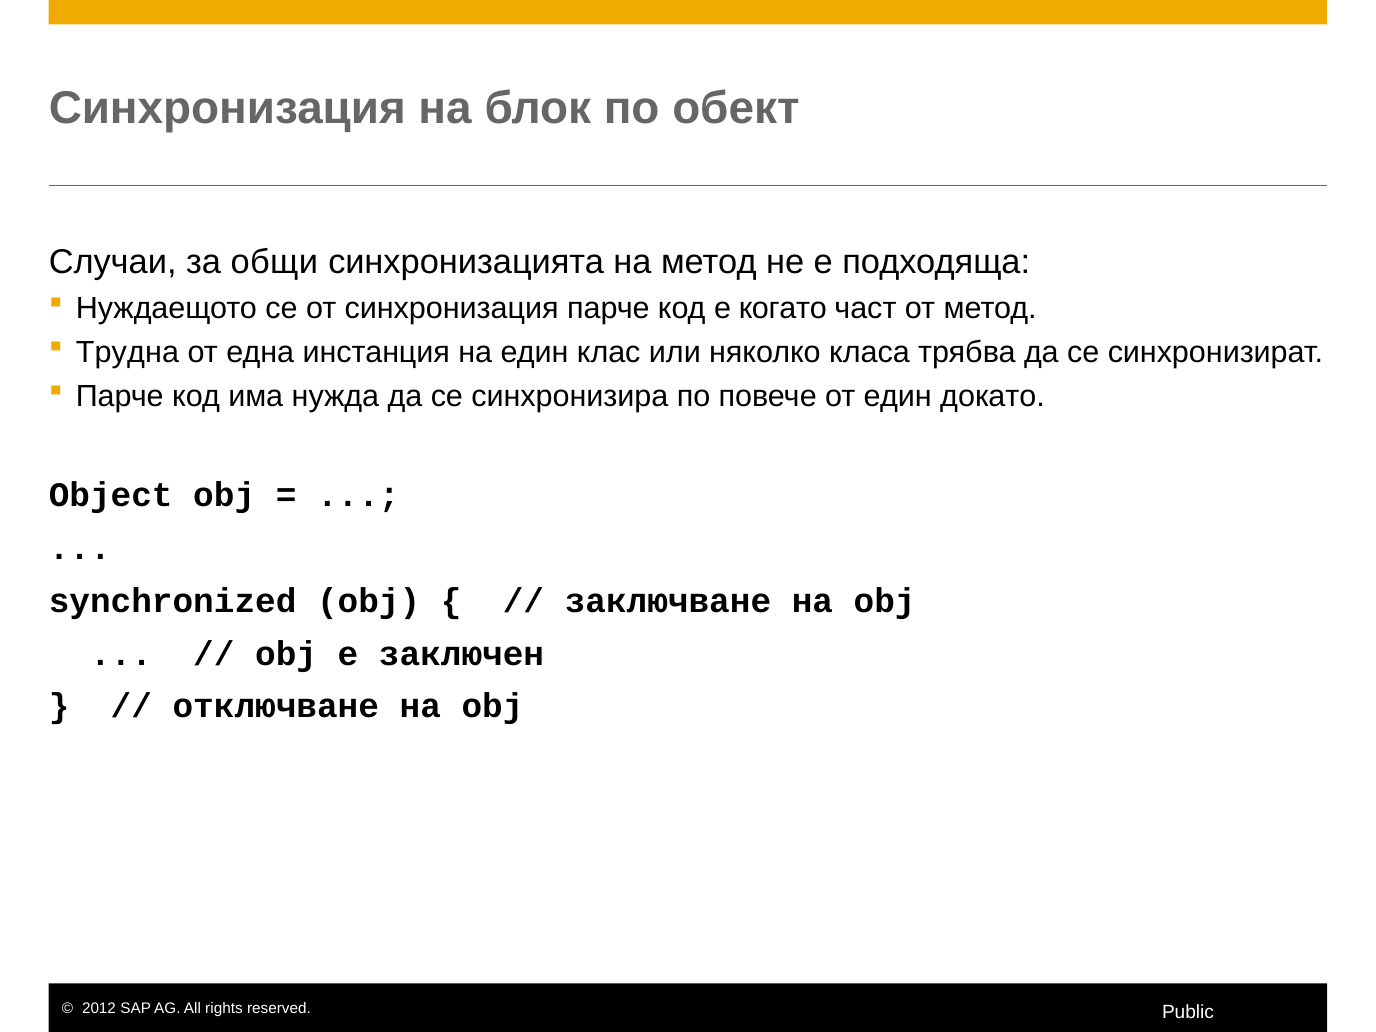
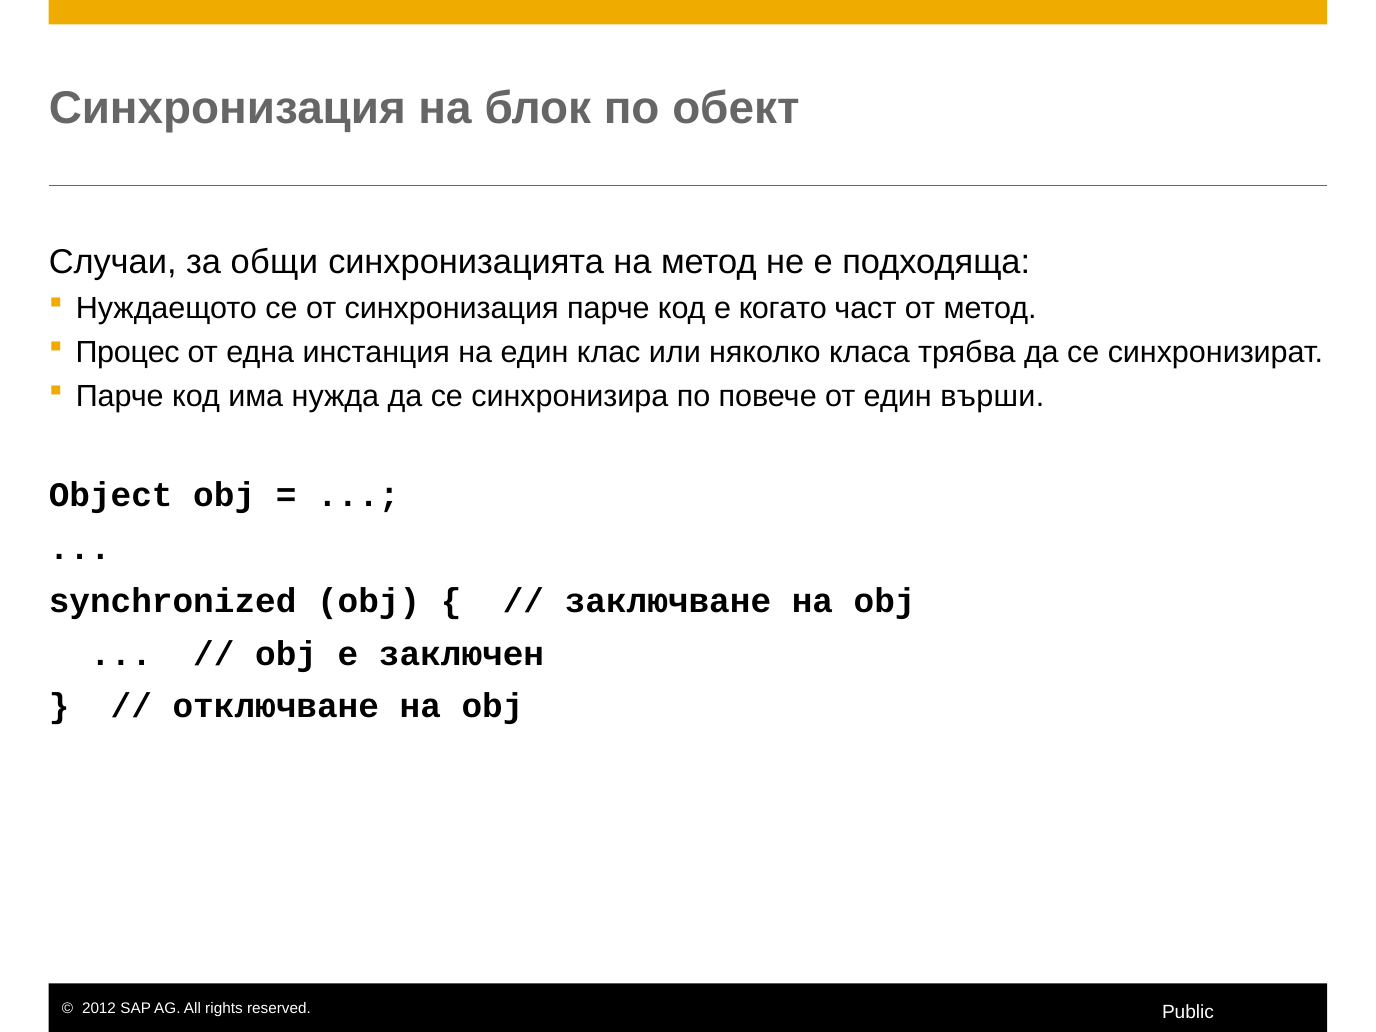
Трудна: Трудна -> Процес
докато: докато -> върши
